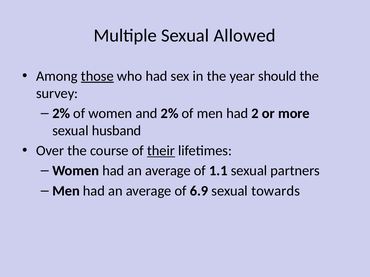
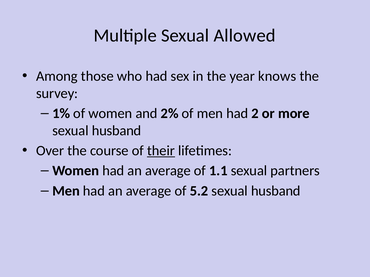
those underline: present -> none
should: should -> knows
2% at (61, 114): 2% -> 1%
6.9: 6.9 -> 5.2
towards at (276, 191): towards -> husband
